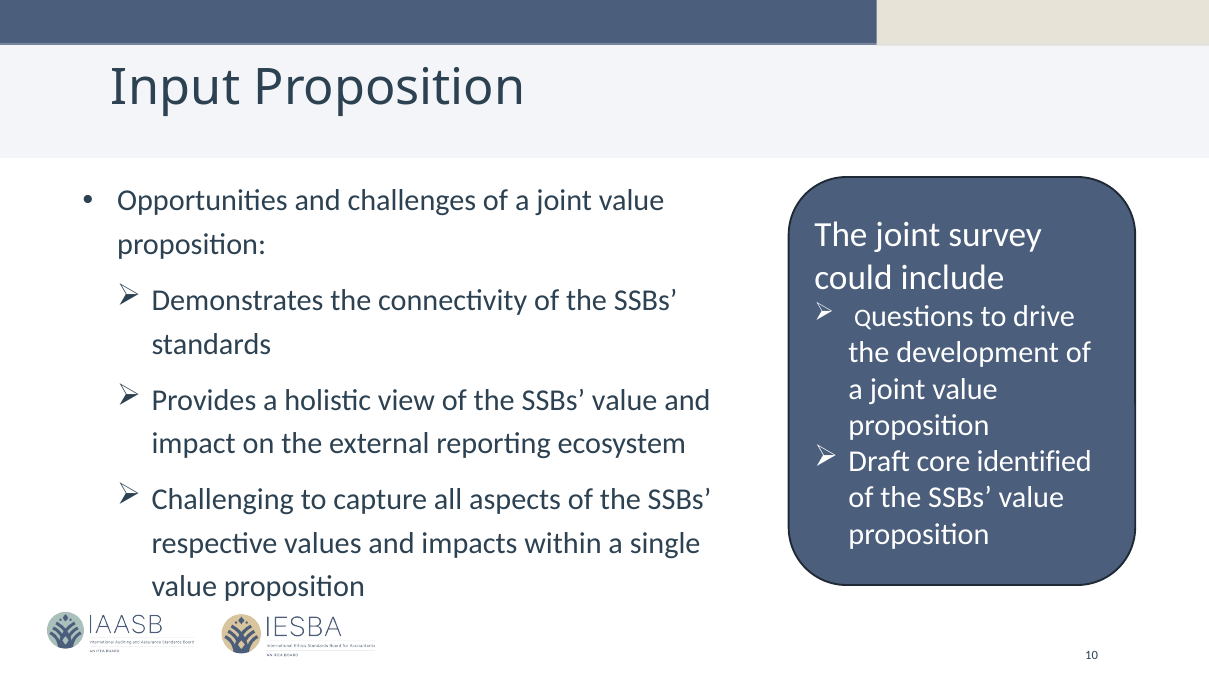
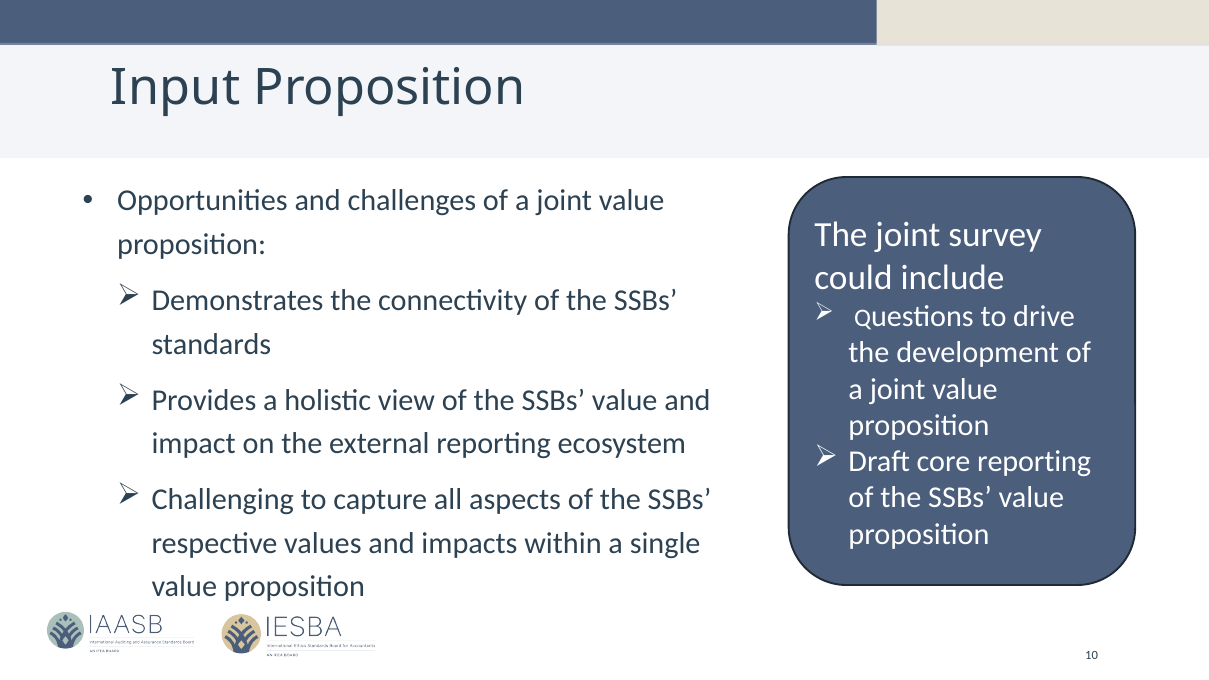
core identified: identified -> reporting
